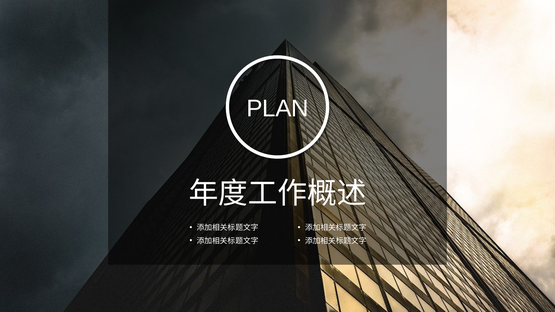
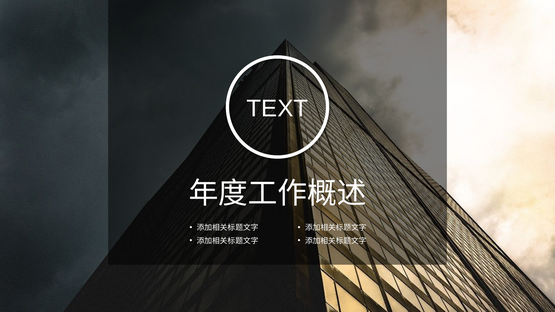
PLAN: PLAN -> TEXT
